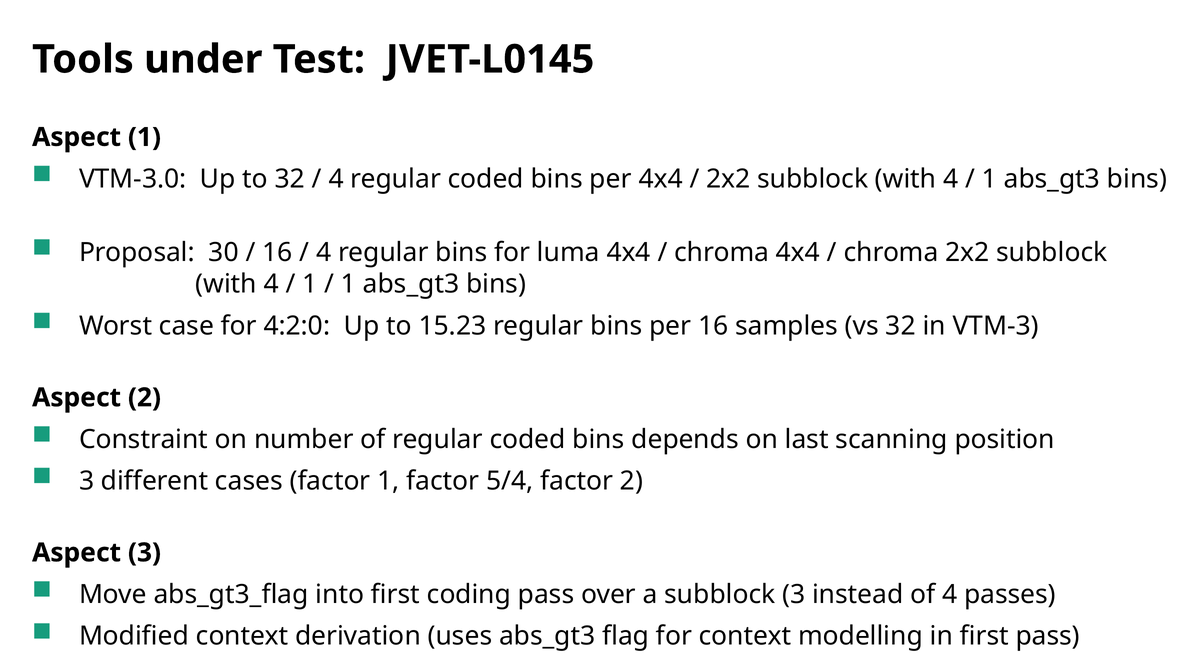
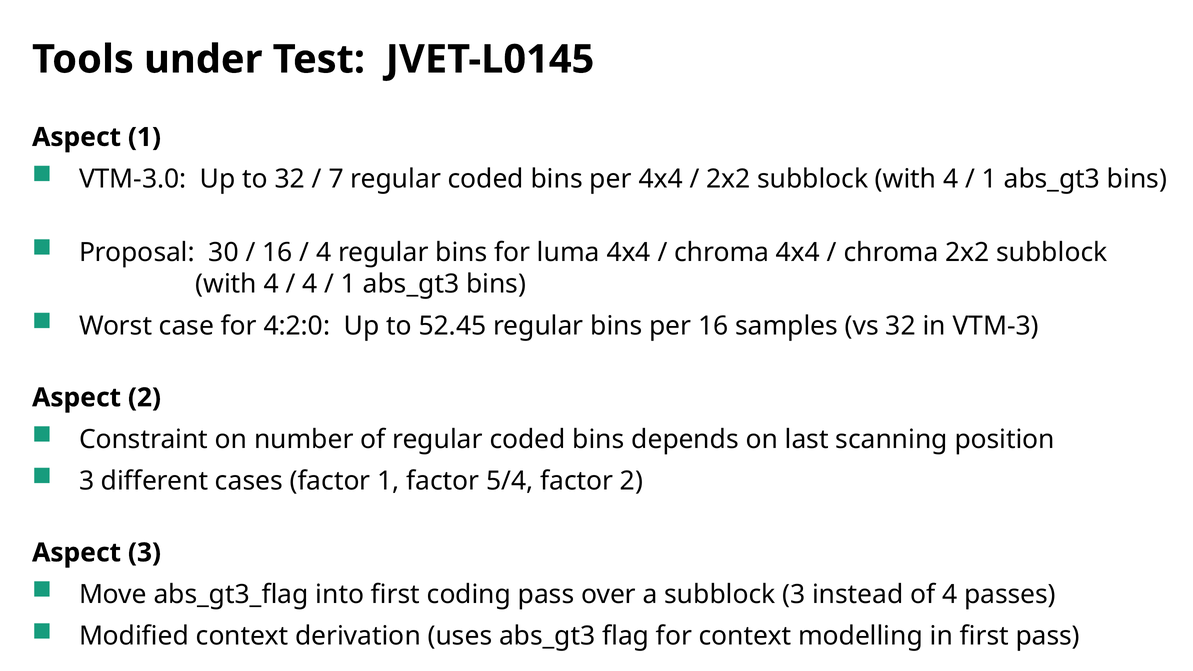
4 at (336, 179): 4 -> 7
1 at (310, 284): 1 -> 4
15.23: 15.23 -> 52.45
